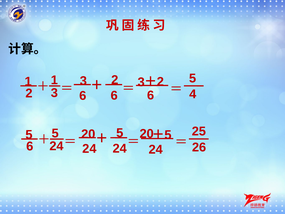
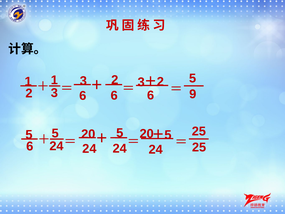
4: 4 -> 9
26 at (199, 147): 26 -> 25
